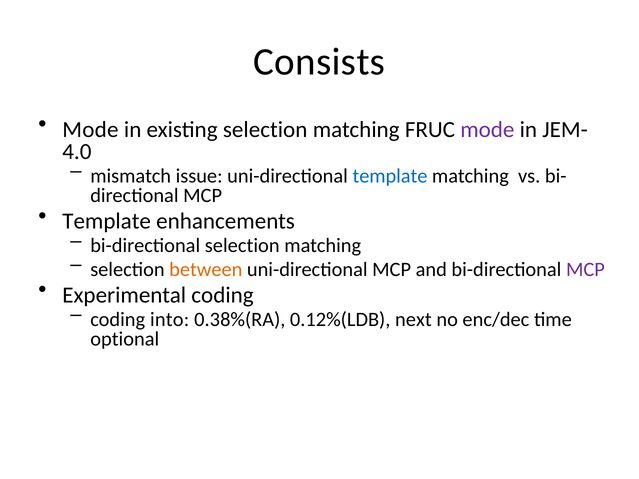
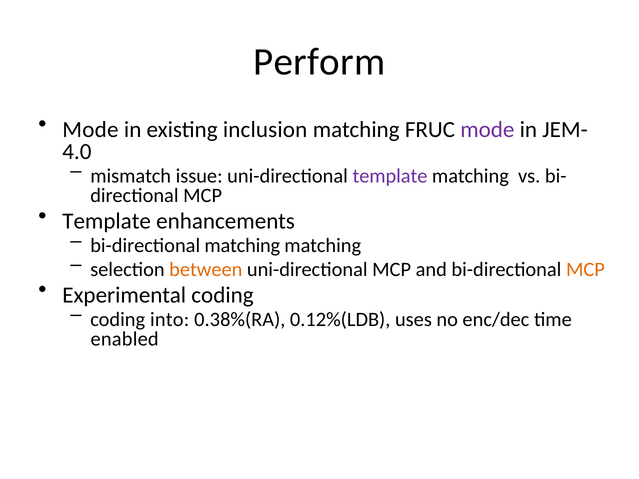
Consists: Consists -> Perform
existing selection: selection -> inclusion
template at (390, 176) colour: blue -> purple
bi-directional selection: selection -> matching
MCP at (585, 269) colour: purple -> orange
next: next -> uses
optional: optional -> enabled
